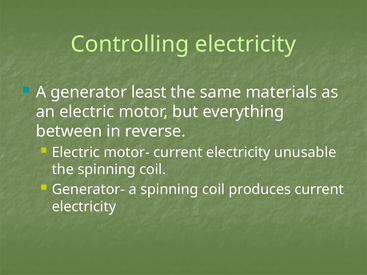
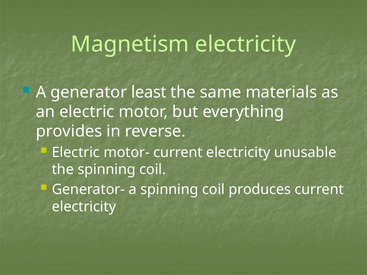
Controlling: Controlling -> Magnetism
between: between -> provides
